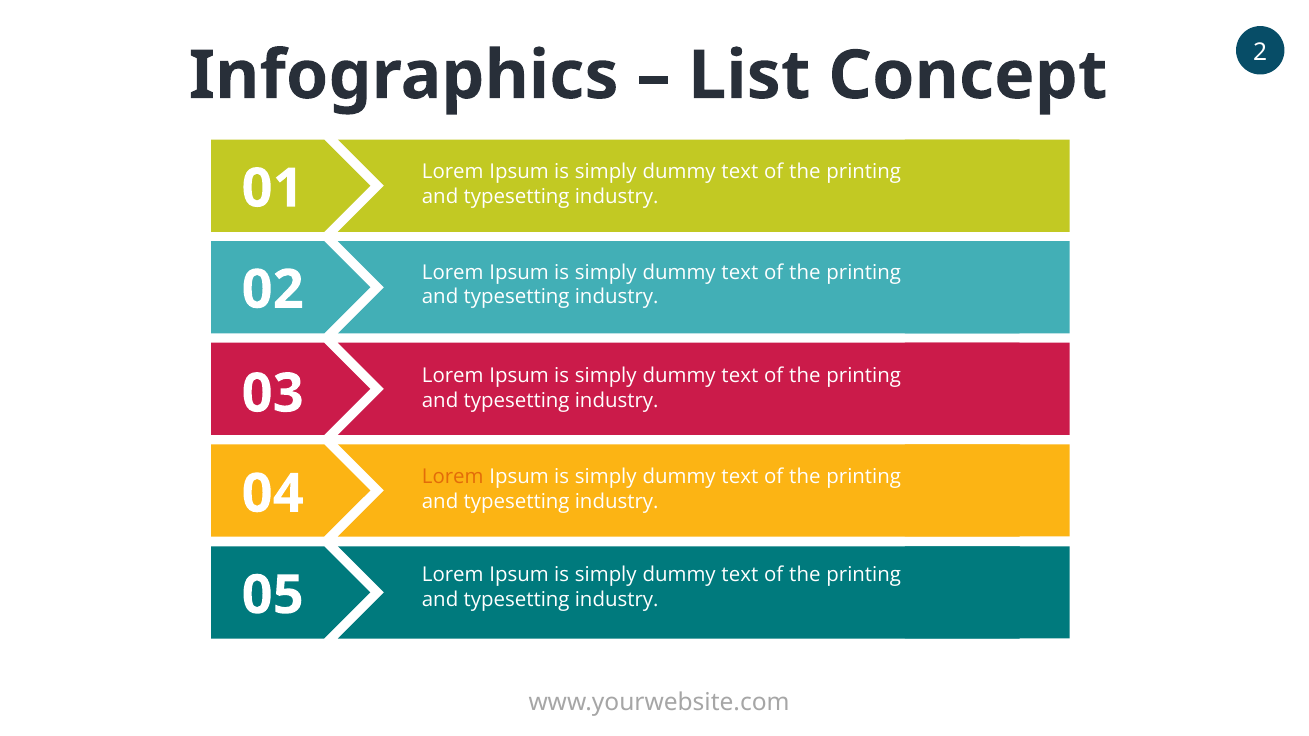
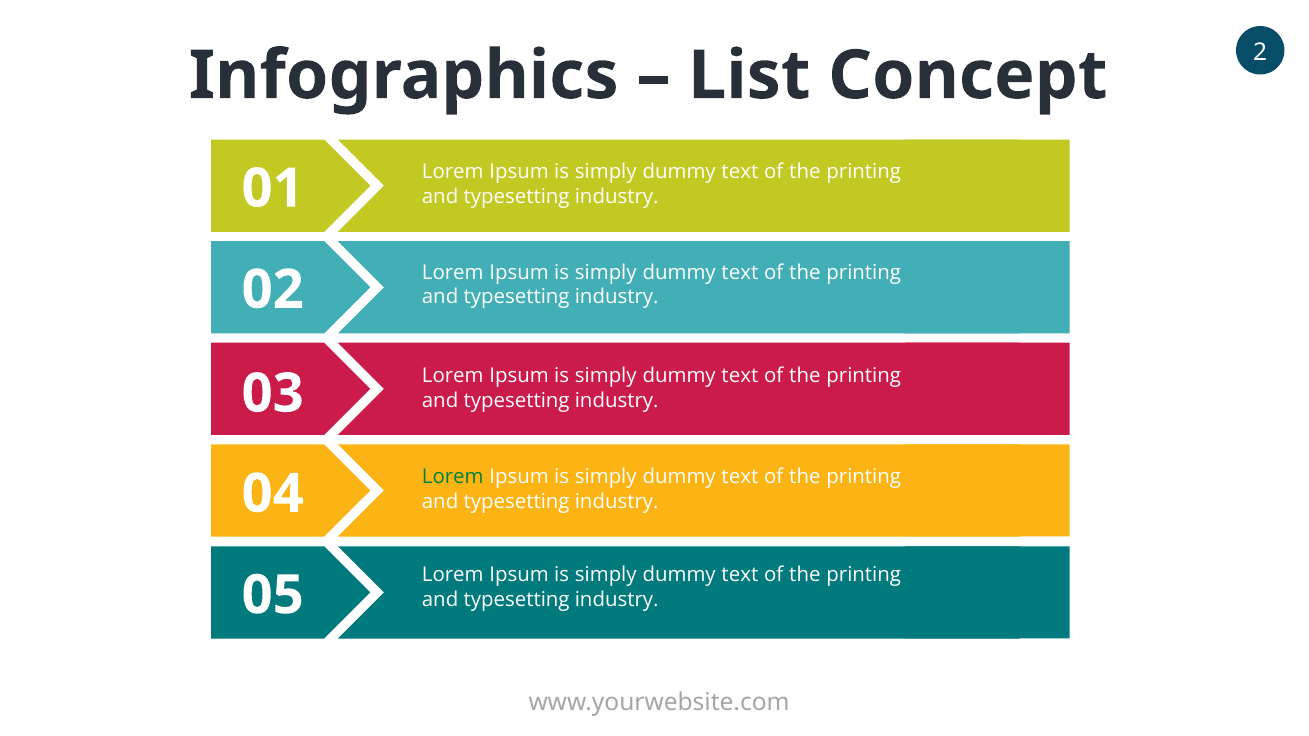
Lorem at (453, 477) colour: orange -> green
